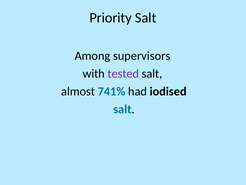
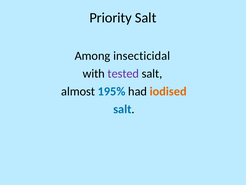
supervisors: supervisors -> insecticidal
741%: 741% -> 195%
iodised colour: black -> orange
